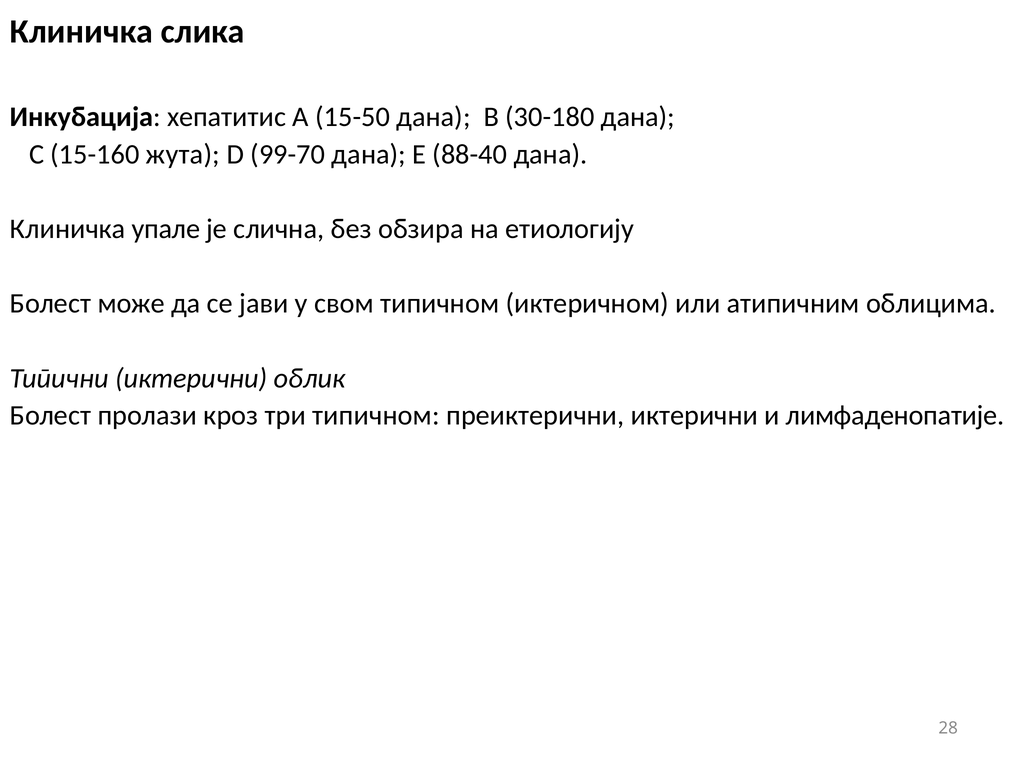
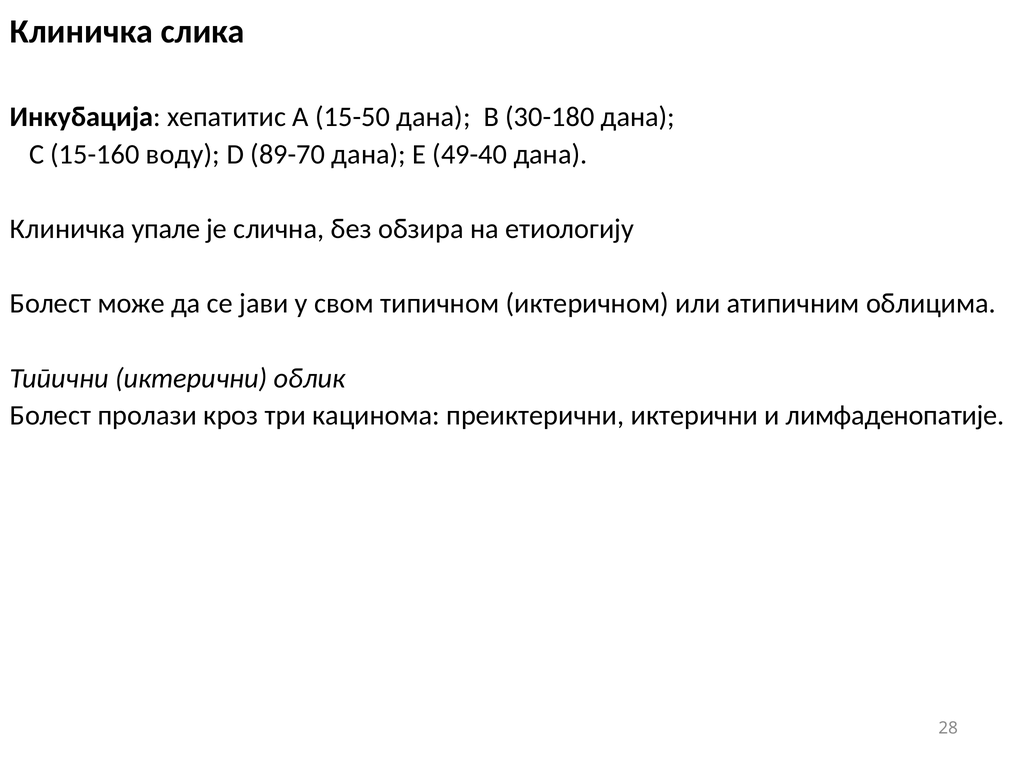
жута: жута -> воду
99-70: 99-70 -> 89-70
88-40: 88-40 -> 49-40
три типичном: типичном -> кацинома
